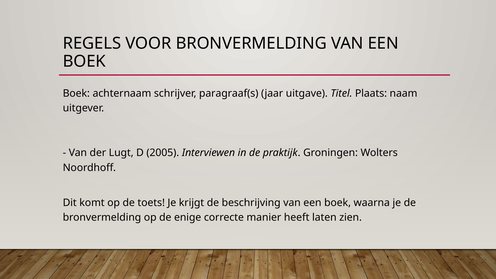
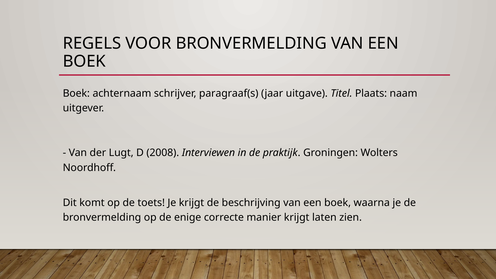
2005: 2005 -> 2008
manier heeft: heeft -> krijgt
